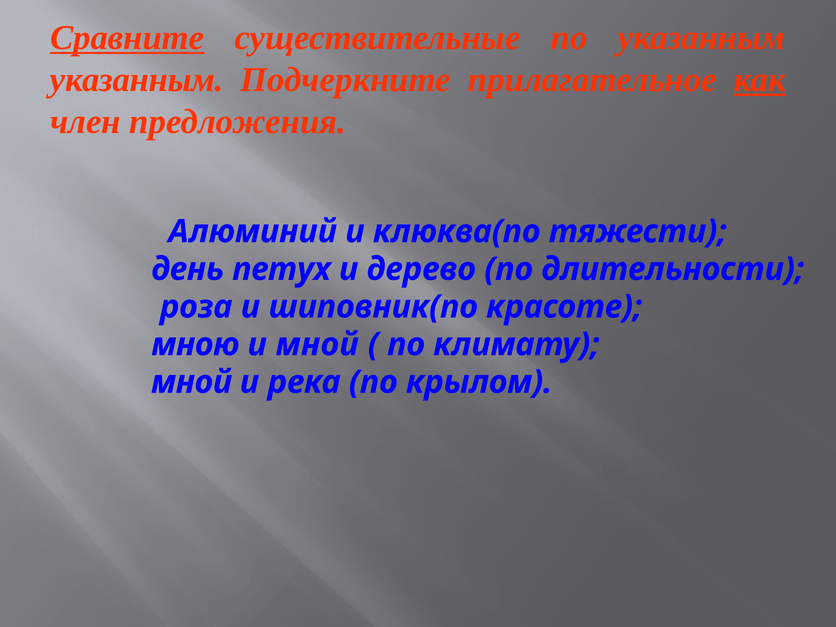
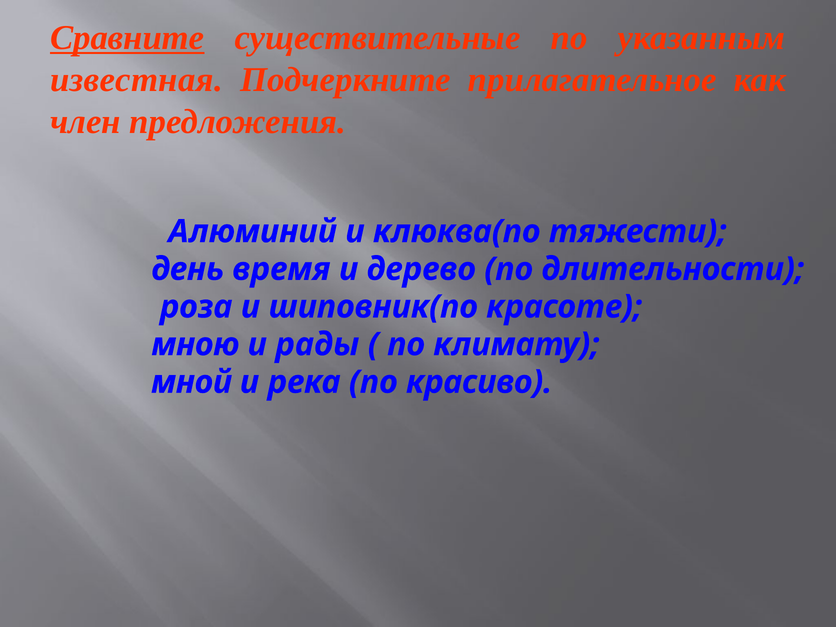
указанным at (137, 80): указанным -> известная
как underline: present -> none
петух: петух -> время
и мной: мной -> рады
крылом: крылом -> красиво
